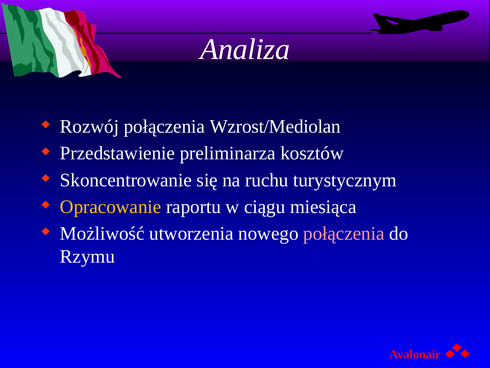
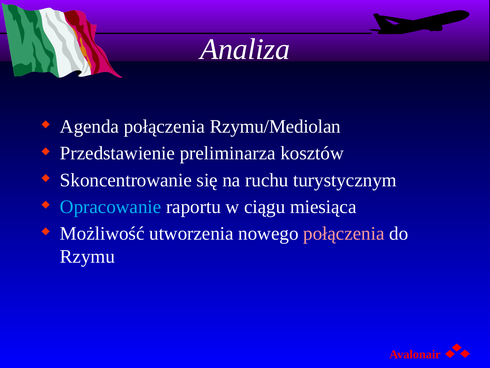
Rozwój: Rozwój -> Agenda
Wzrost/Mediolan: Wzrost/Mediolan -> Rzymu/Mediolan
Opracowanie colour: yellow -> light blue
